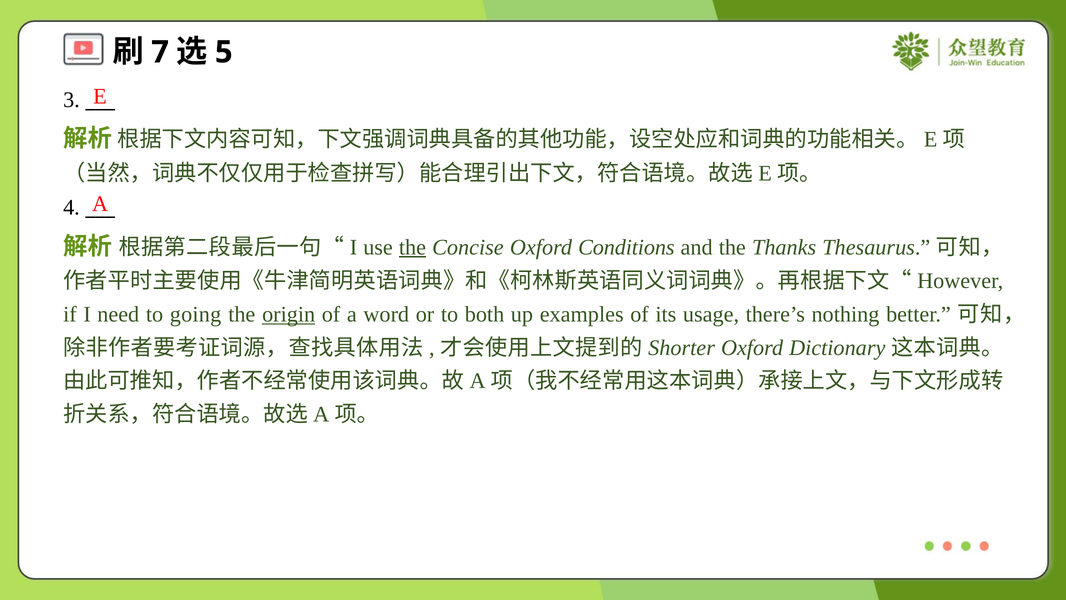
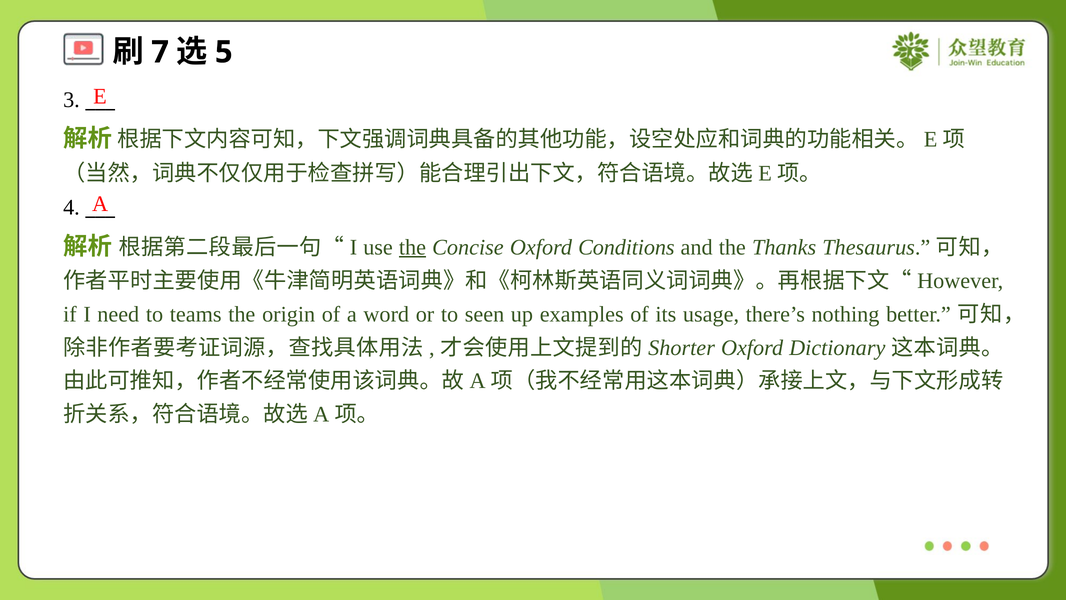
going: going -> teams
origin underline: present -> none
both: both -> seen
